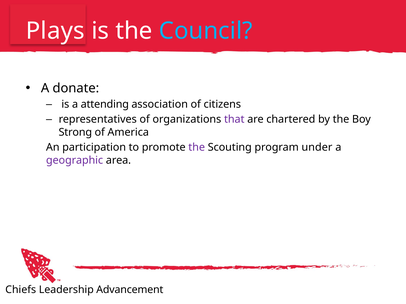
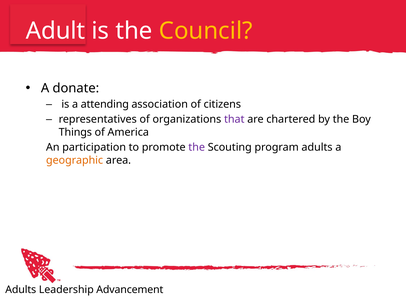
Plays: Plays -> Adult
Council colour: light blue -> yellow
Strong: Strong -> Things
program under: under -> adults
geographic colour: purple -> orange
Chiefs at (21, 290): Chiefs -> Adults
